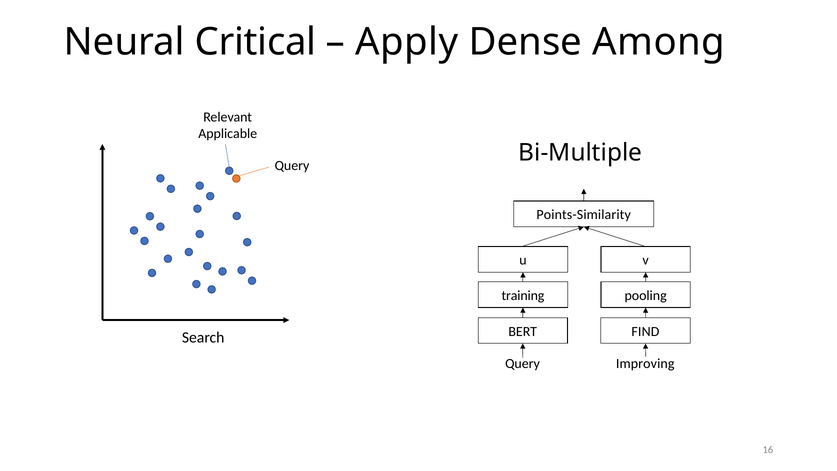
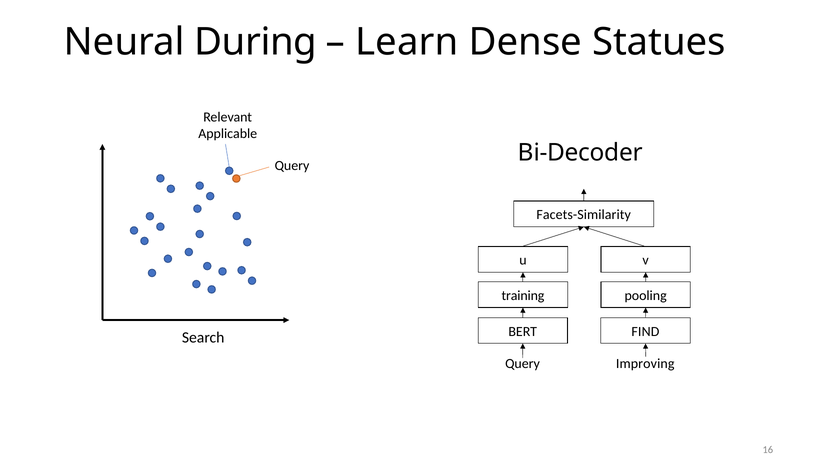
Critical: Critical -> During
Apply: Apply -> Learn
Among: Among -> Statues
Bi-Multiple: Bi-Multiple -> Bi-Decoder
Points-Similarity: Points-Similarity -> Facets-Similarity
